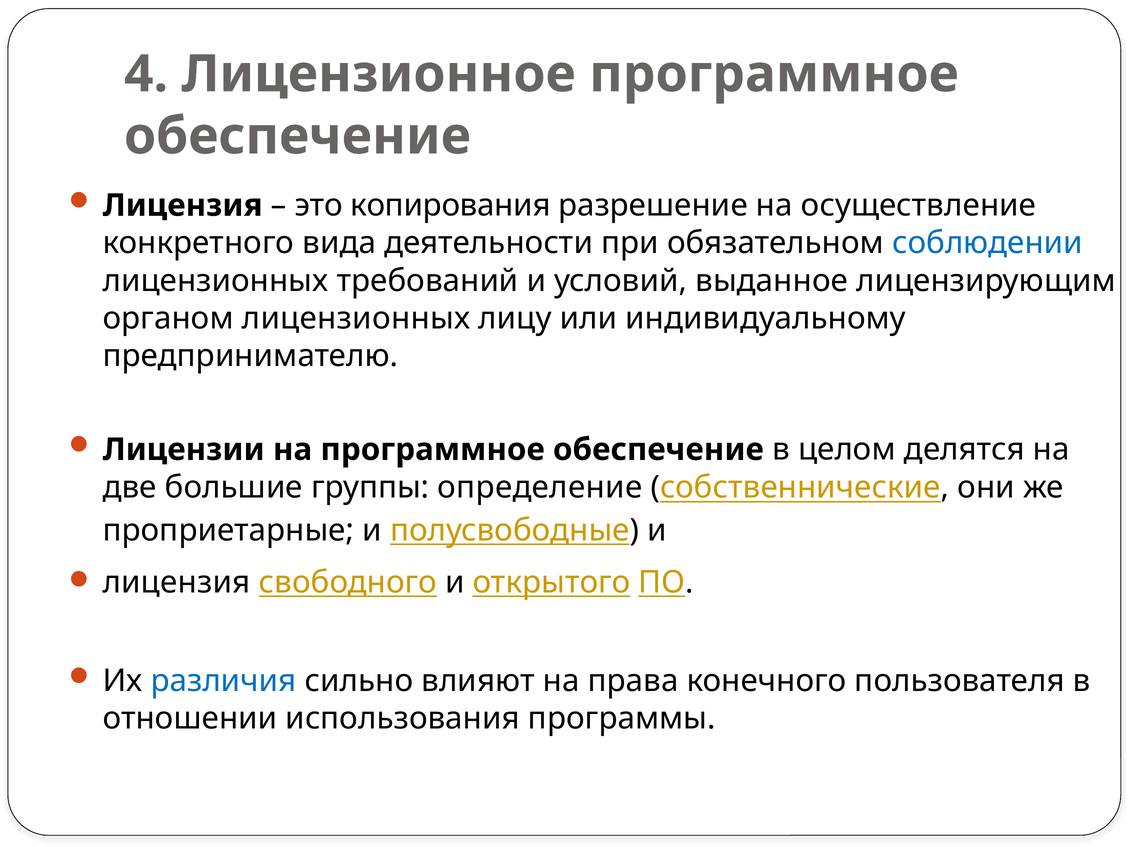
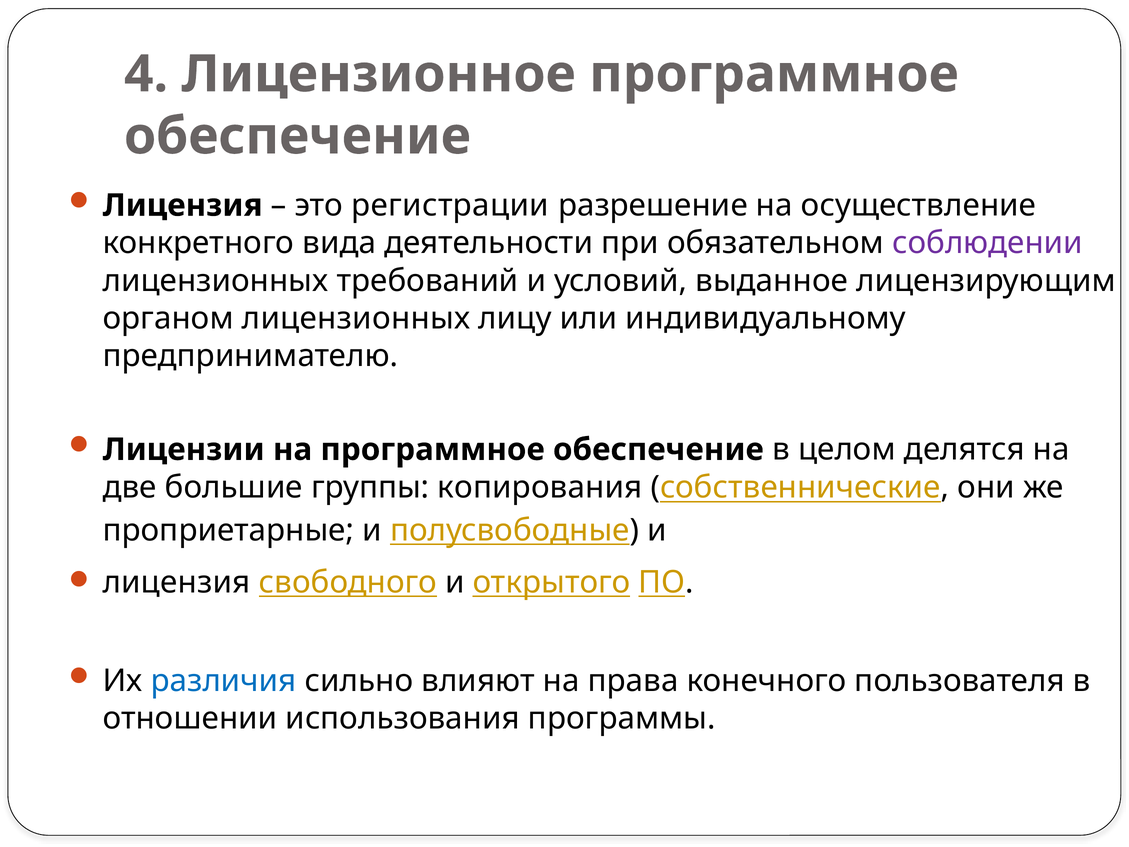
копирования: копирования -> регистрации
соблюдении colour: blue -> purple
определение: определение -> копирования
